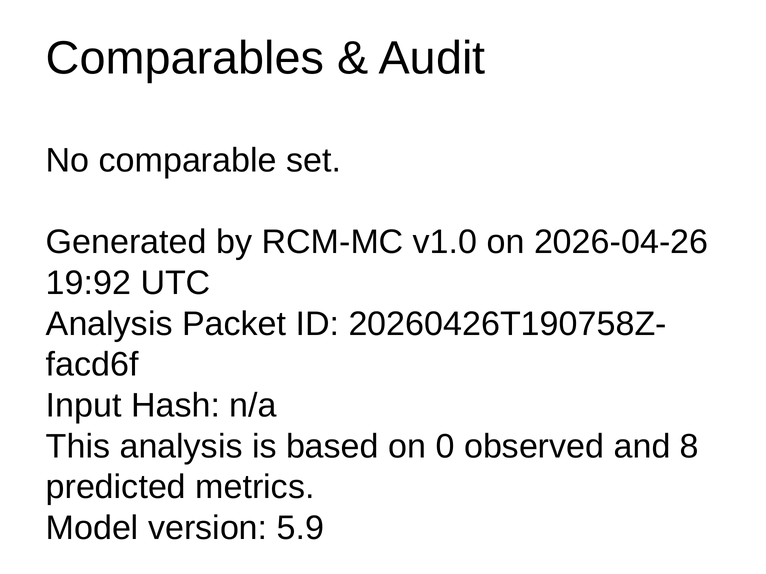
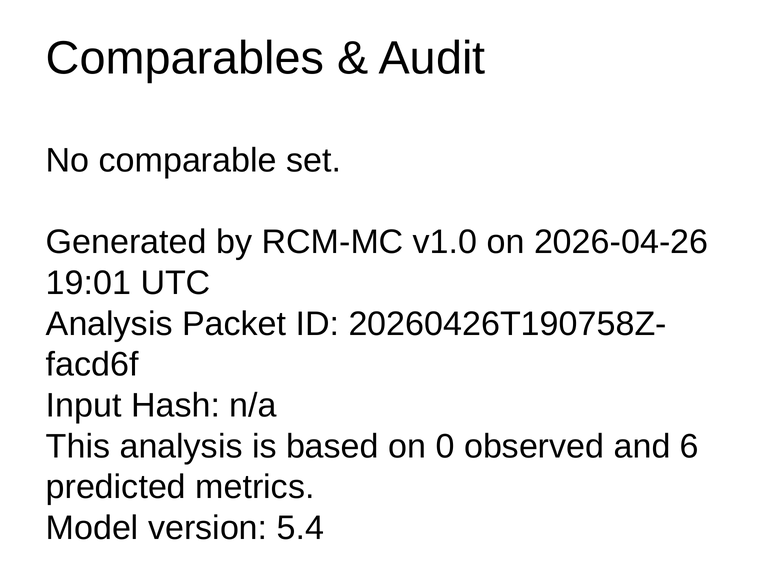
19:92: 19:92 -> 19:01
8: 8 -> 6
5.9: 5.9 -> 5.4
